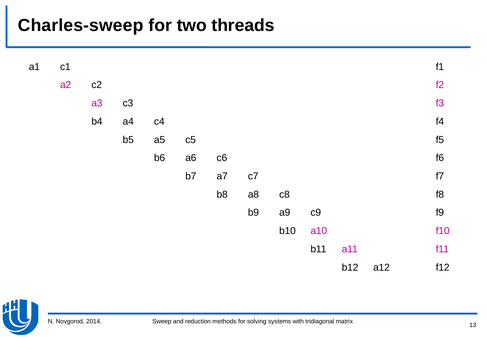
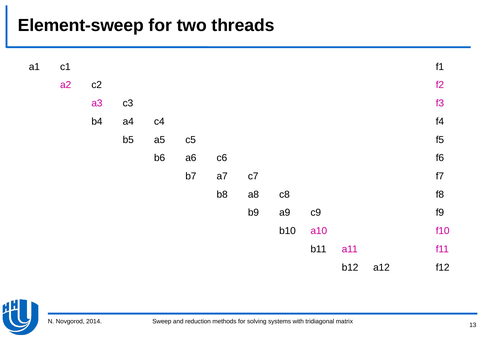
Charles-sweep: Charles-sweep -> Element-sweep
